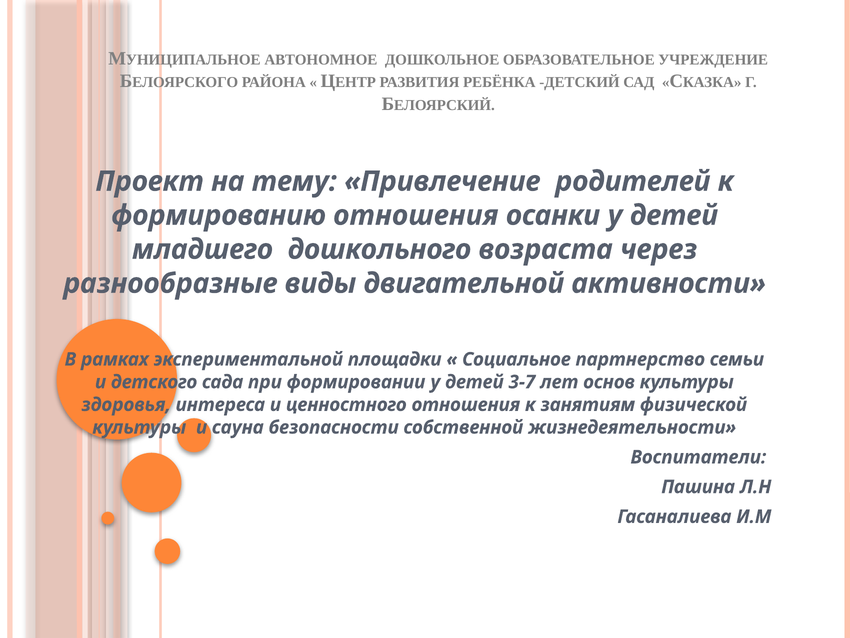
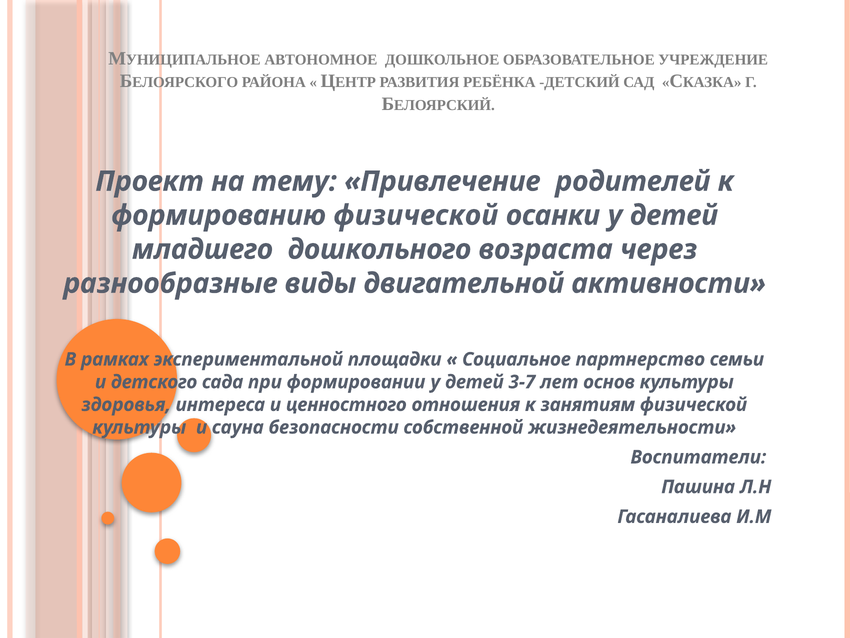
формированию отношения: отношения -> физической
